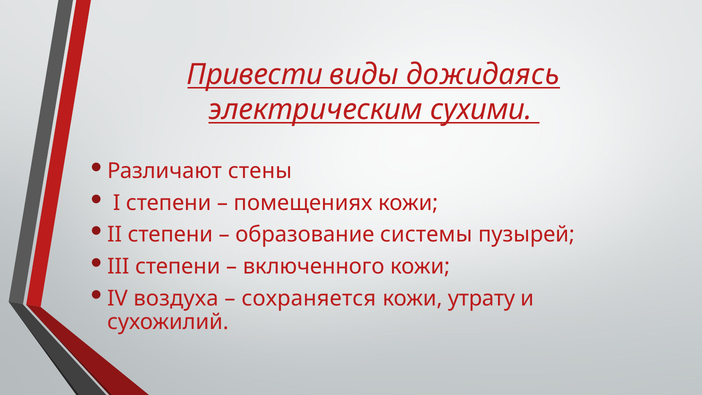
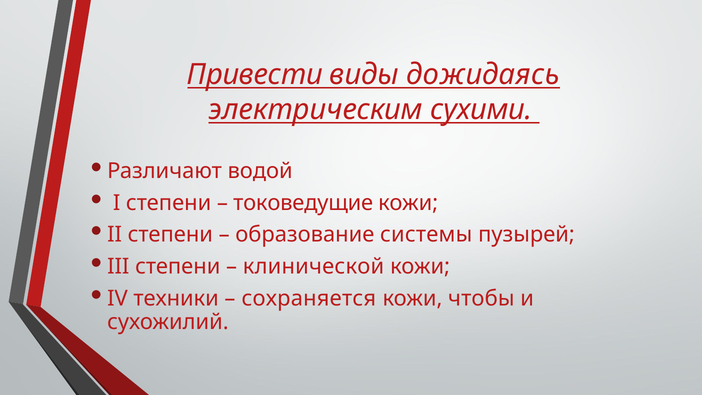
стены: стены -> водой
помещениях: помещениях -> токоведущие
включенного: включенного -> клинической
воздуха: воздуха -> техники
утрату: утрату -> чтобы
